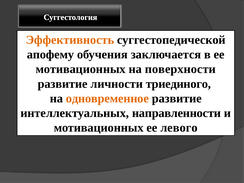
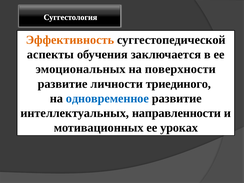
апофему: апофему -> аспекты
мотивационных at (81, 69): мотивационных -> эмоциональных
одновременное colour: orange -> blue
левого: левого -> уроках
